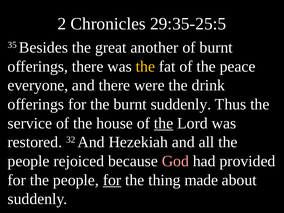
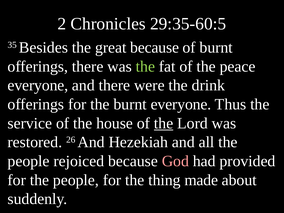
29:35-25:5: 29:35-25:5 -> 29:35-60:5
great another: another -> because
the at (145, 66) colour: yellow -> light green
burnt suddenly: suddenly -> everyone
32: 32 -> 26
for at (112, 180) underline: present -> none
